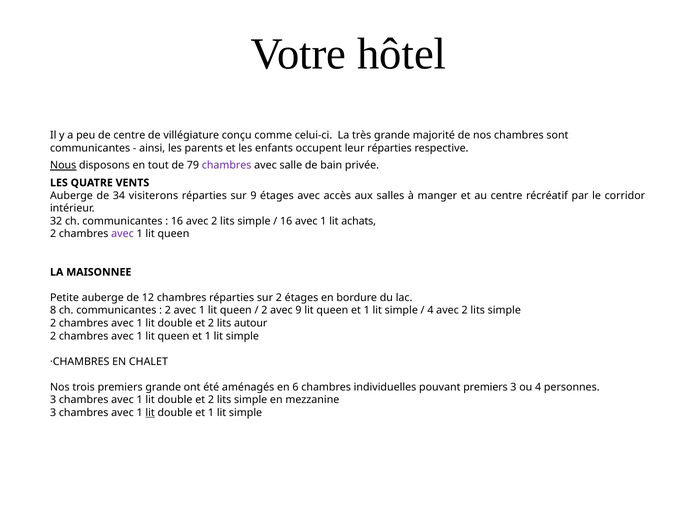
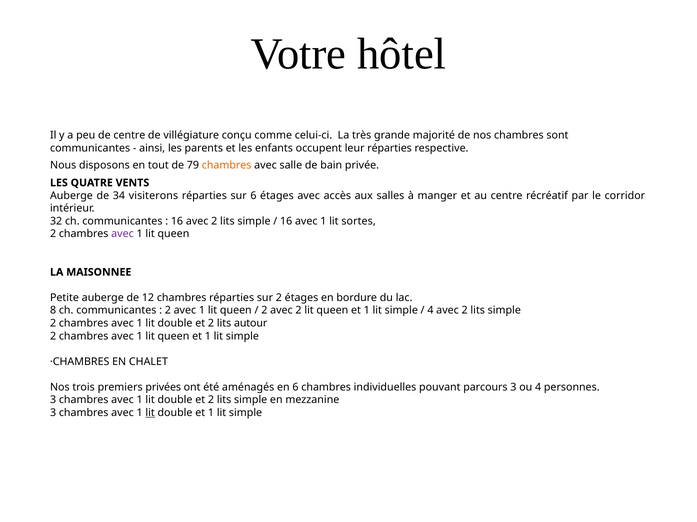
Nous underline: present -> none
chambres at (227, 166) colour: purple -> orange
sur 9: 9 -> 6
achats: achats -> sortes
2 avec 9: 9 -> 2
premiers grande: grande -> privées
pouvant premiers: premiers -> parcours
